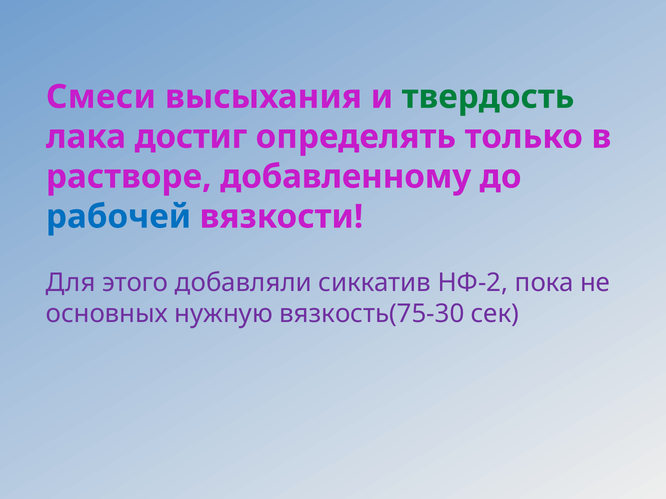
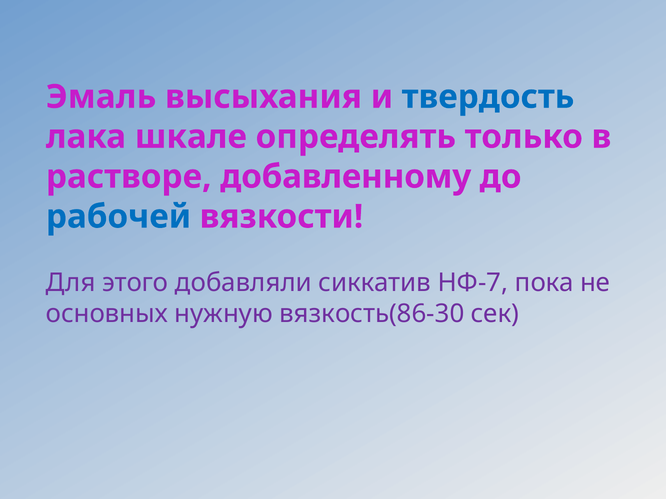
Смеси: Смеси -> Эмаль
твердость colour: green -> blue
достиг: достиг -> шкале
НФ-2: НФ-2 -> НФ-7
вязкость(75-30: вязкость(75-30 -> вязкость(86-30
